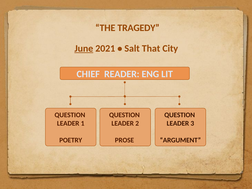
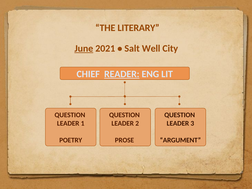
TRAGEDY: TRAGEDY -> LITERARY
That: That -> Well
READER underline: none -> present
